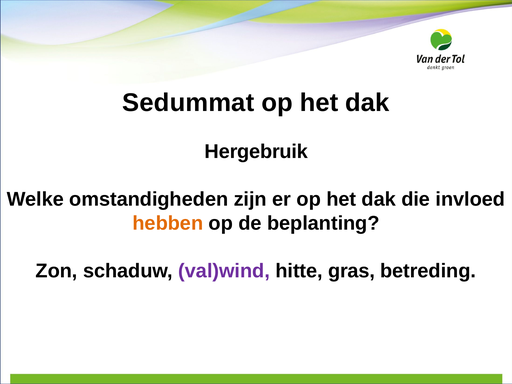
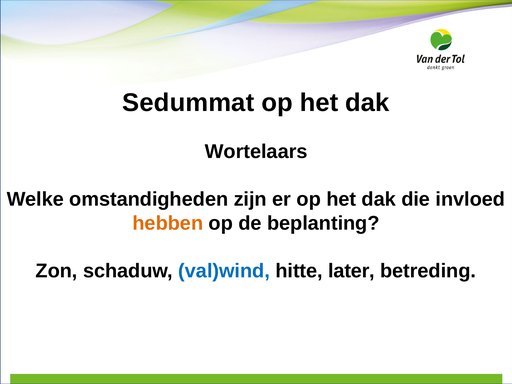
Hergebruik: Hergebruik -> Wortelaars
val)wind colour: purple -> blue
gras: gras -> later
